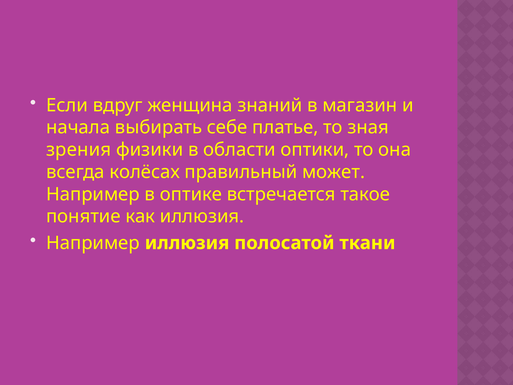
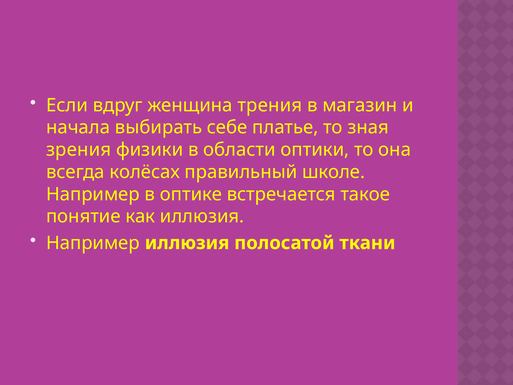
знаний: знаний -> трения
может: может -> школе
